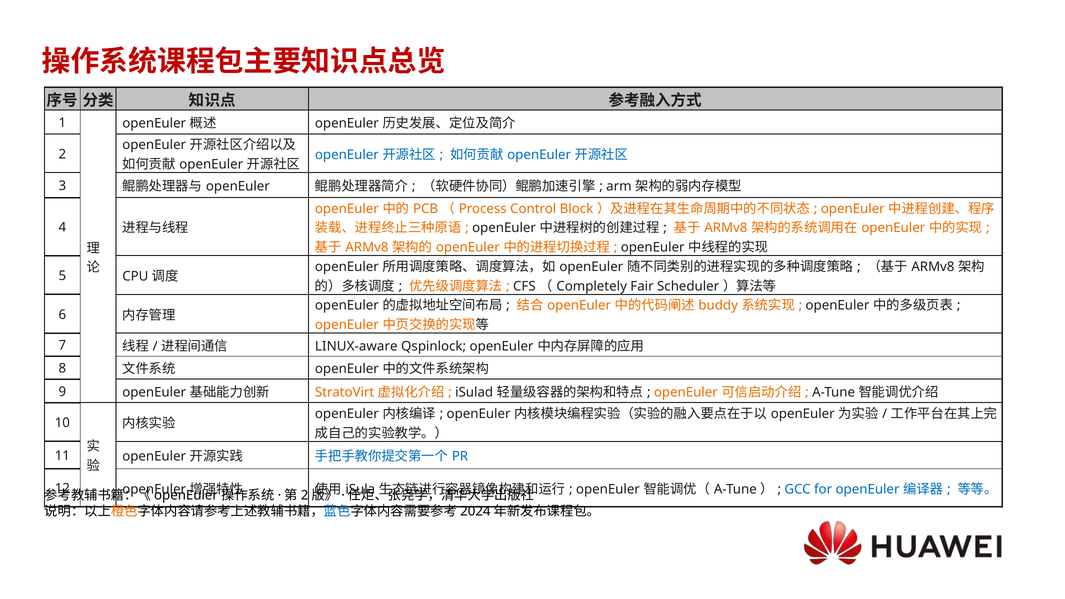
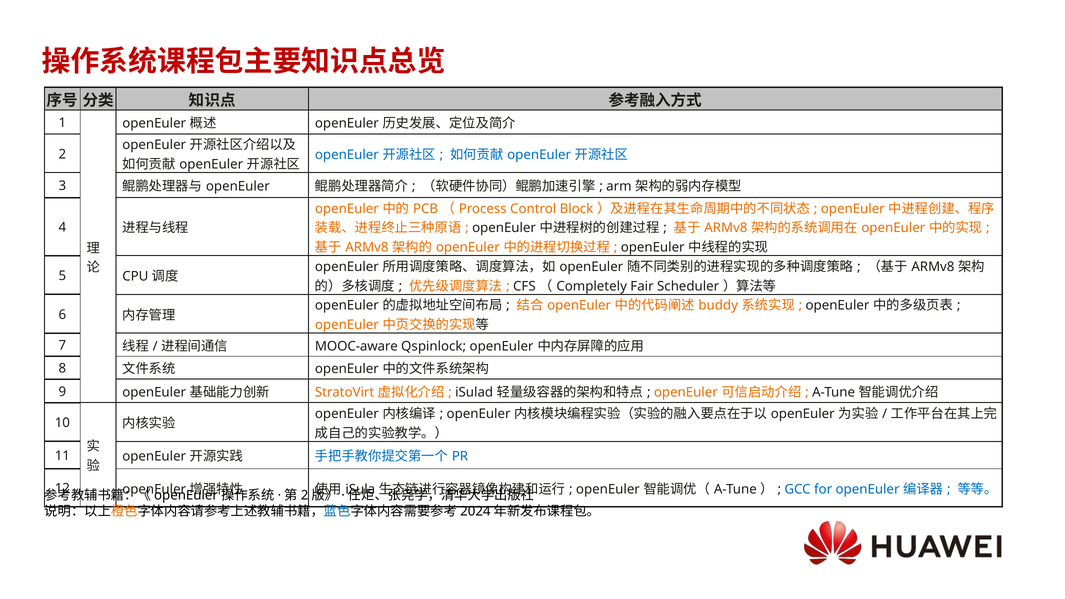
LINUX-aware: LINUX-aware -> MOOC-aware
